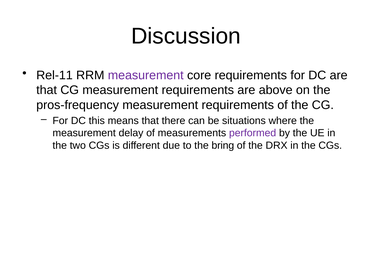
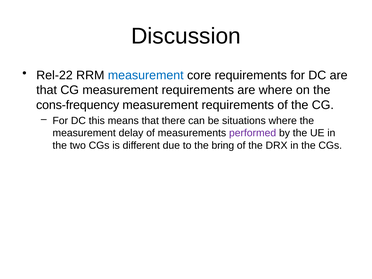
Rel-11: Rel-11 -> Rel-22
measurement at (146, 75) colour: purple -> blue
are above: above -> where
pros-frequency: pros-frequency -> cons-frequency
